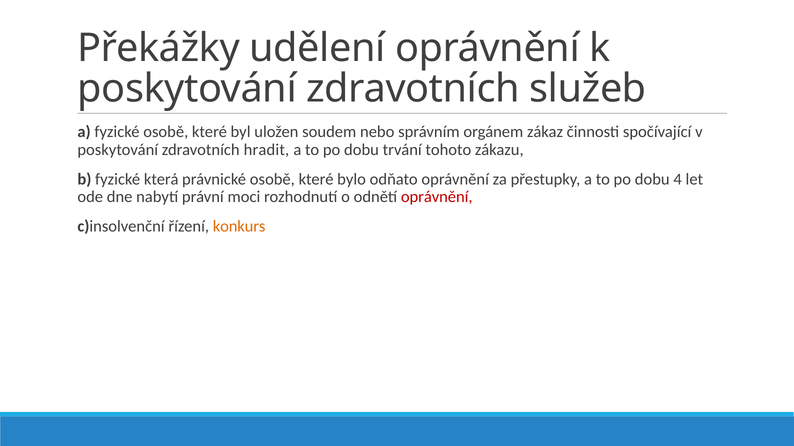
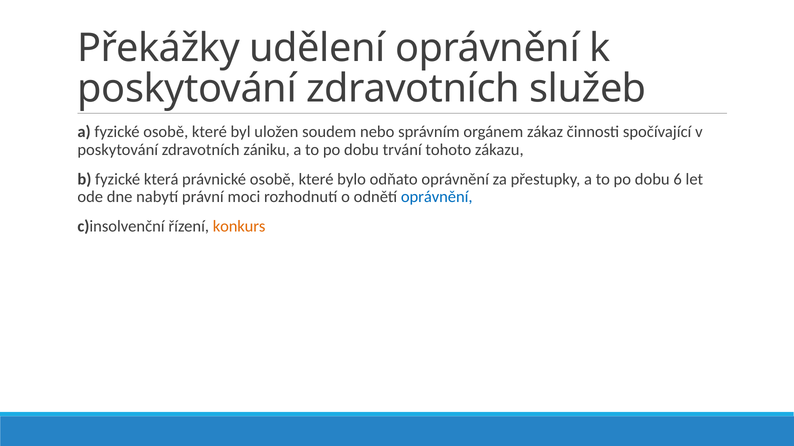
hradit: hradit -> zániku
4: 4 -> 6
oprávnění at (437, 197) colour: red -> blue
